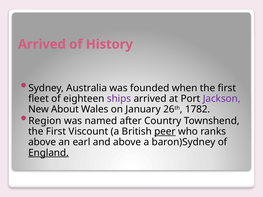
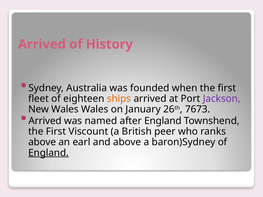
ships colour: purple -> orange
New About: About -> Wales
1782: 1782 -> 7673
Region at (45, 121): Region -> Arrived
after Country: Country -> England
peer underline: present -> none
